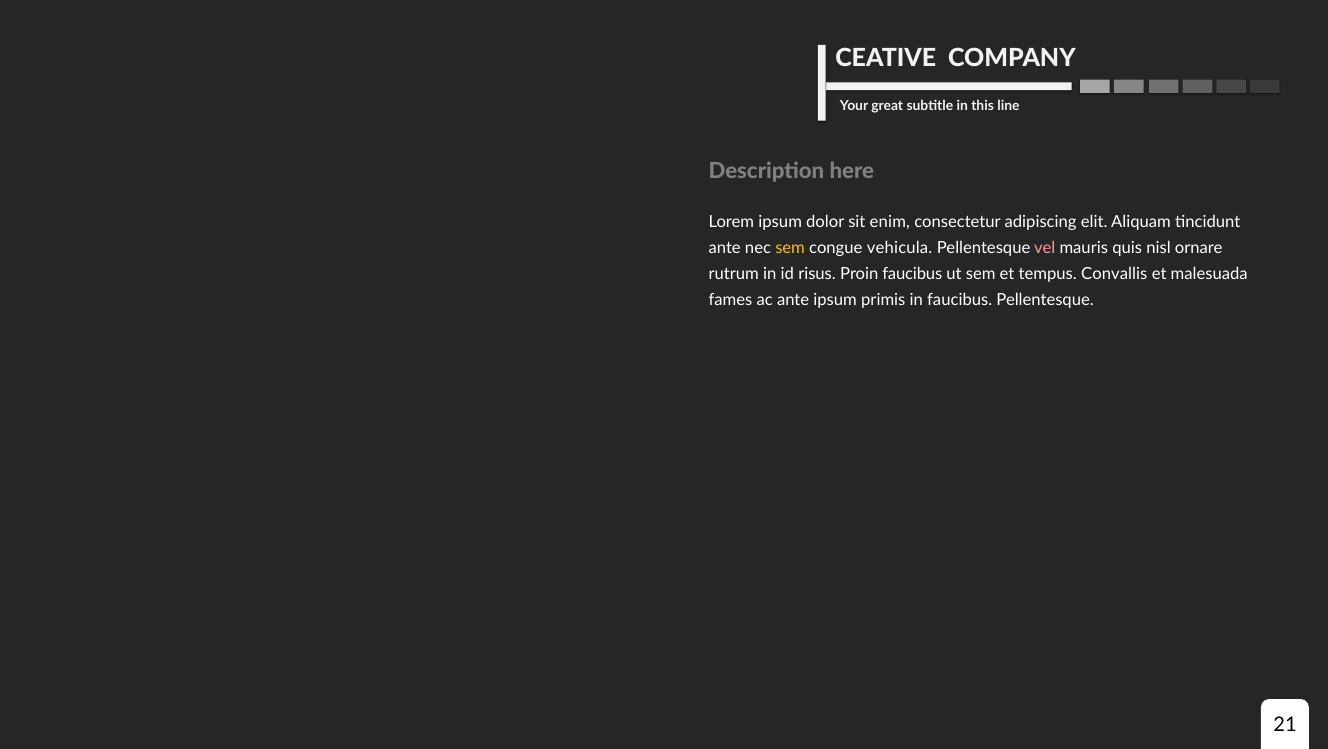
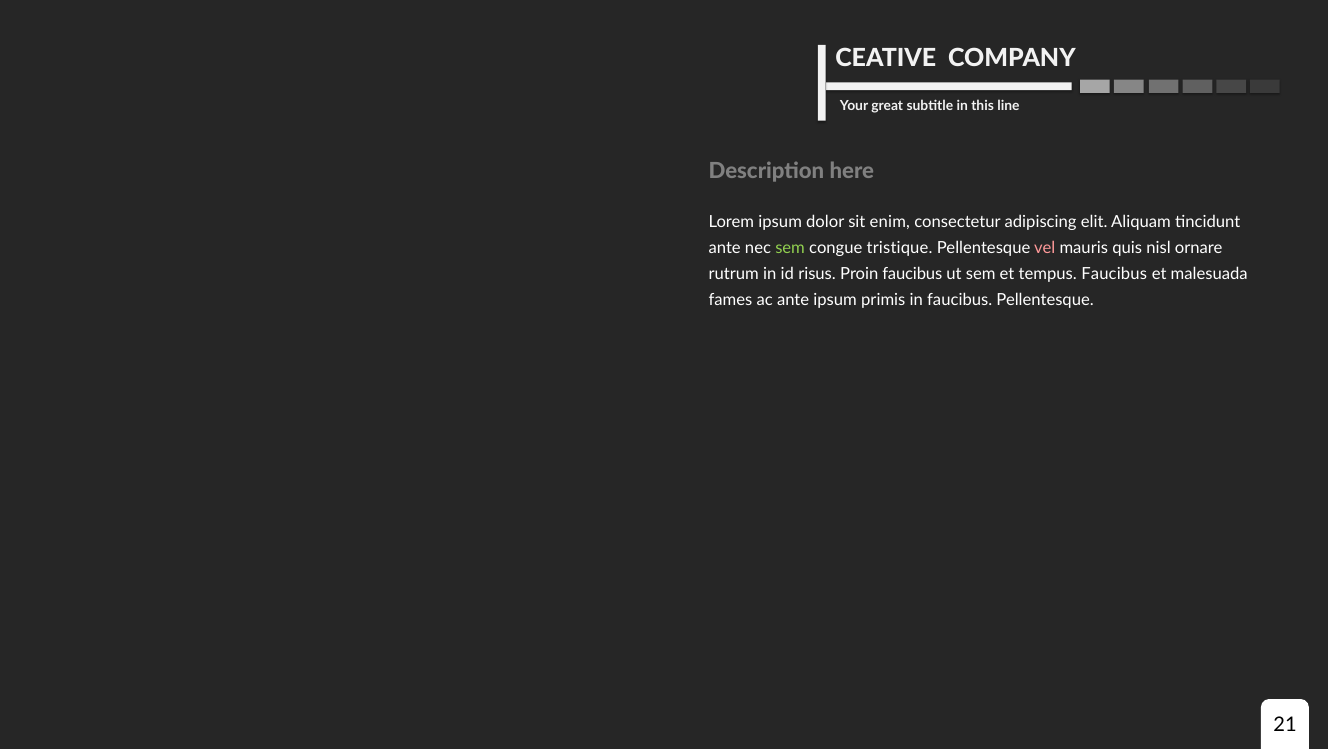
sem at (790, 248) colour: yellow -> light green
vehicula: vehicula -> tristique
tempus Convallis: Convallis -> Faucibus
